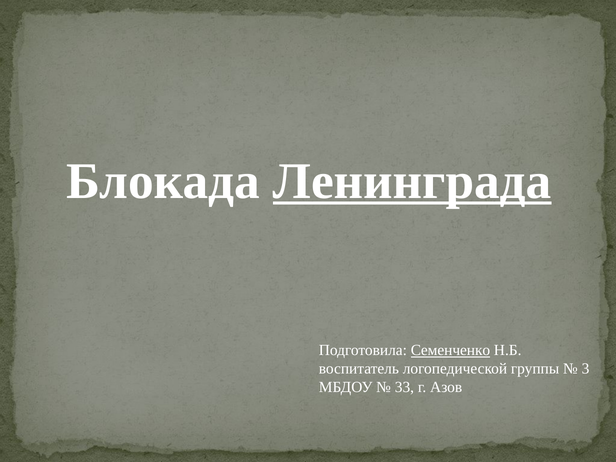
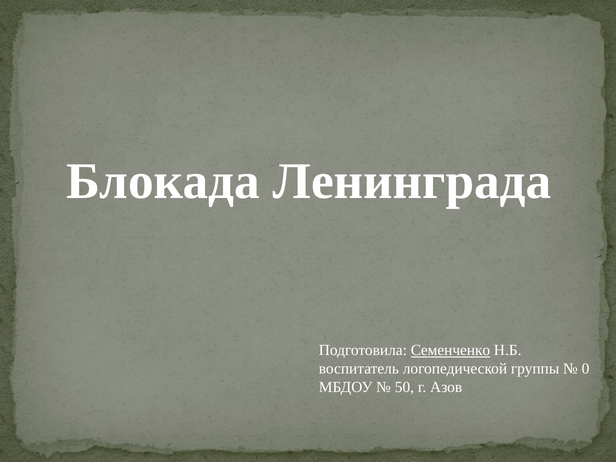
Ленинграда underline: present -> none
3: 3 -> 0
33: 33 -> 50
